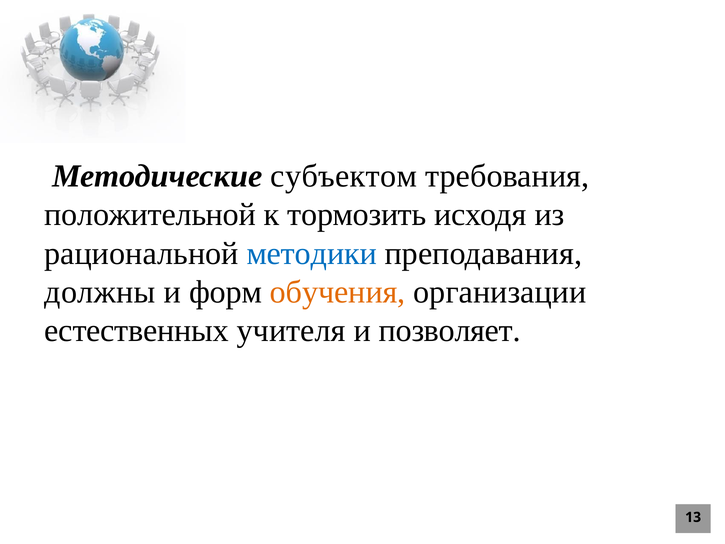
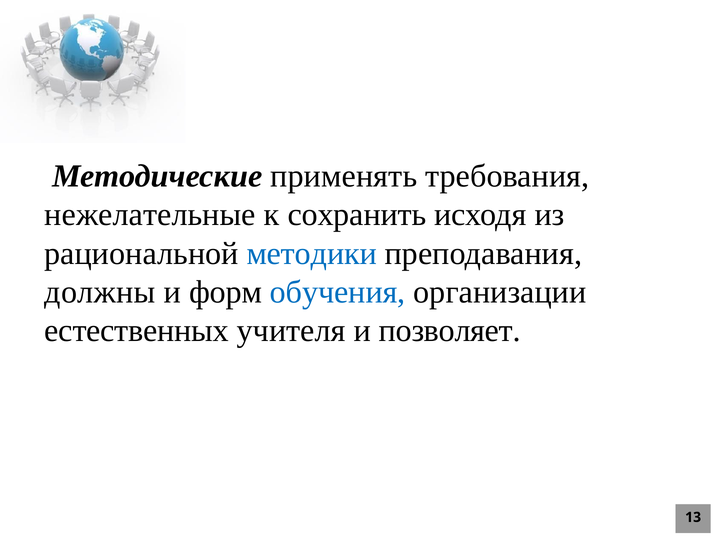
субъектом: субъектом -> применять
положительной: положительной -> нежелательные
тормозить: тормозить -> сохранить
обучения colour: orange -> blue
